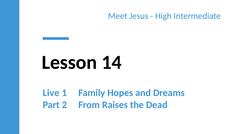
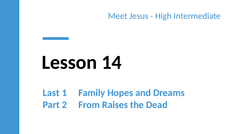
Live: Live -> Last
